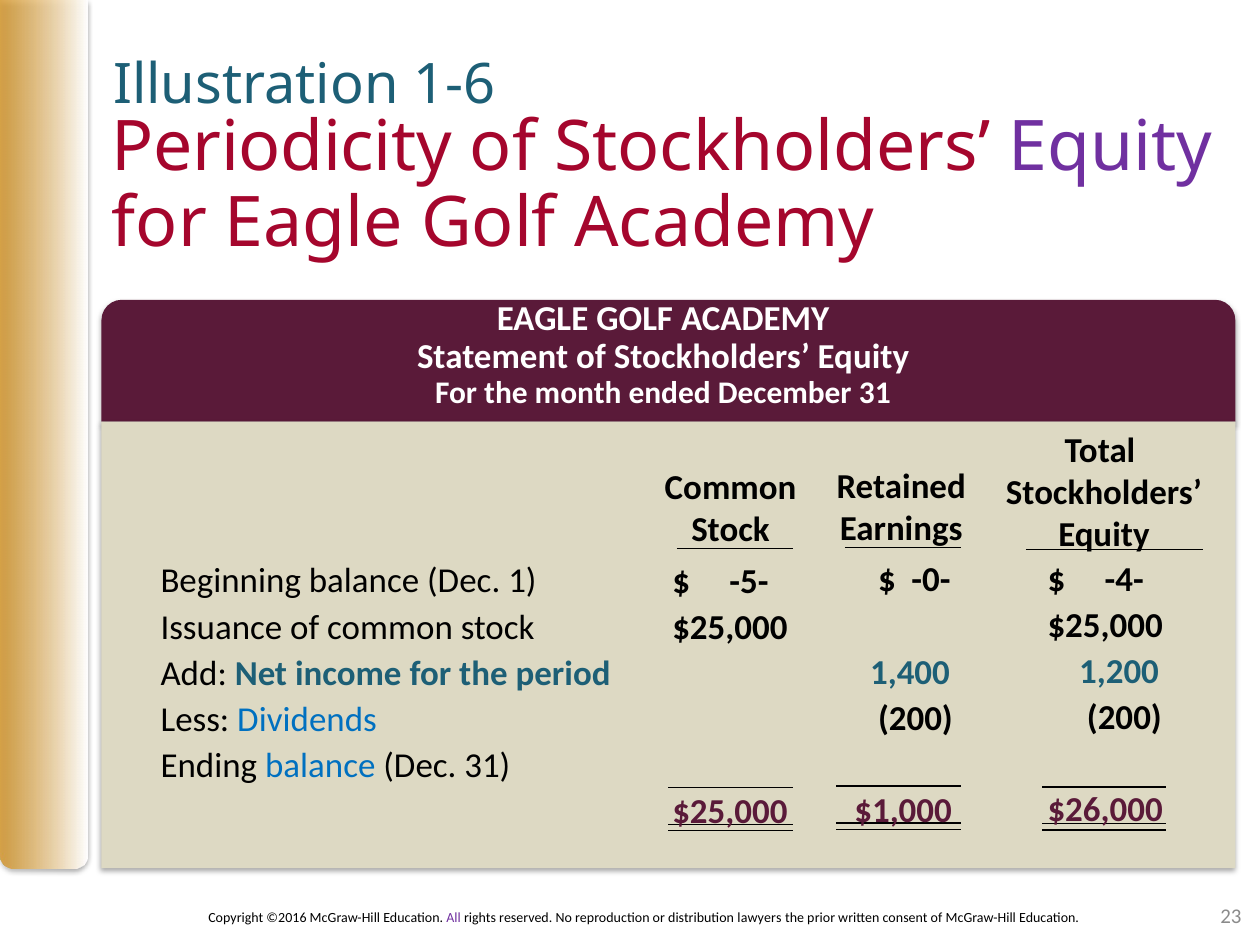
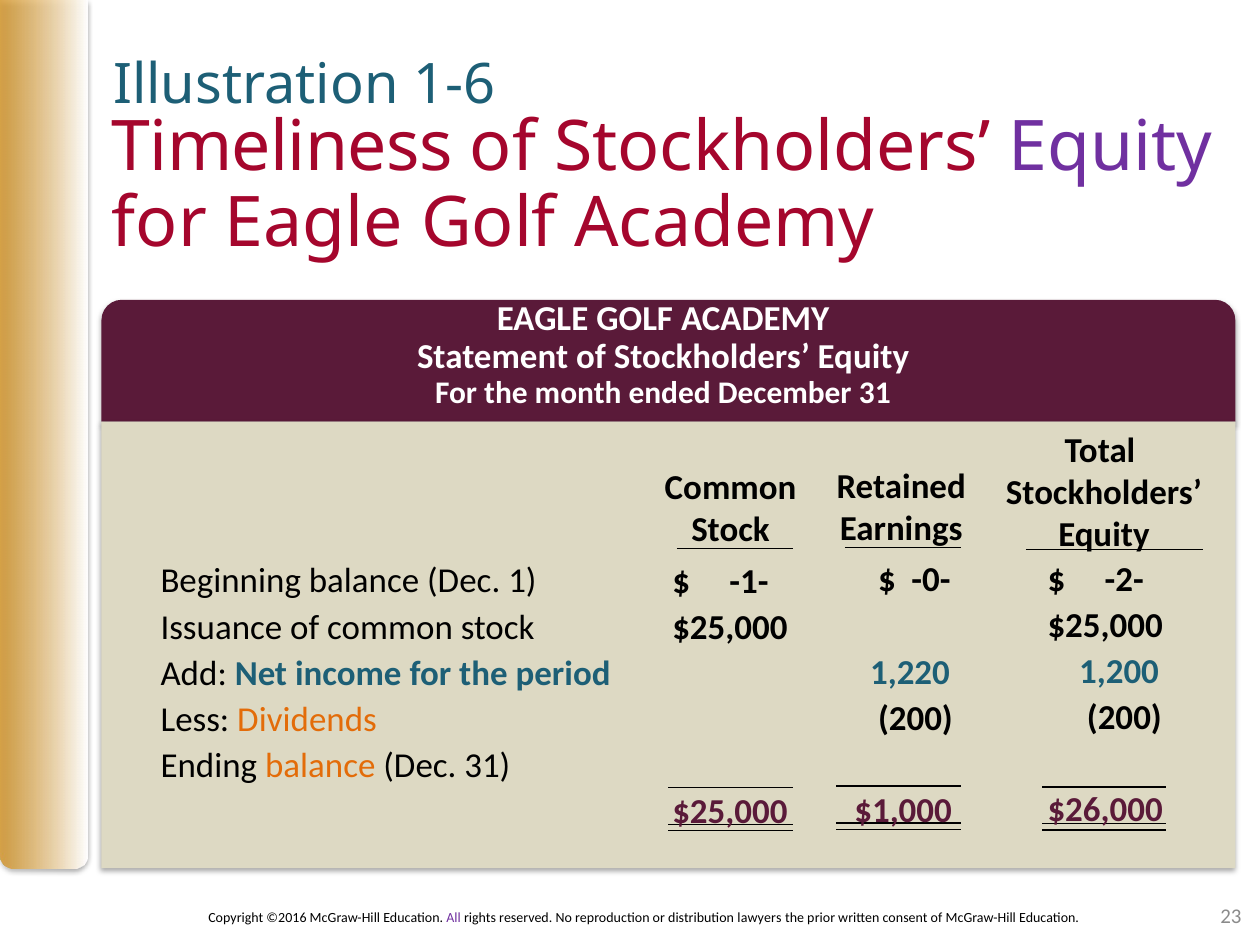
Periodicity: Periodicity -> Timeliness
-4-: -4- -> -2-
-5-: -5- -> -1-
1,400: 1,400 -> 1,220
Dividends colour: blue -> orange
balance at (320, 766) colour: blue -> orange
